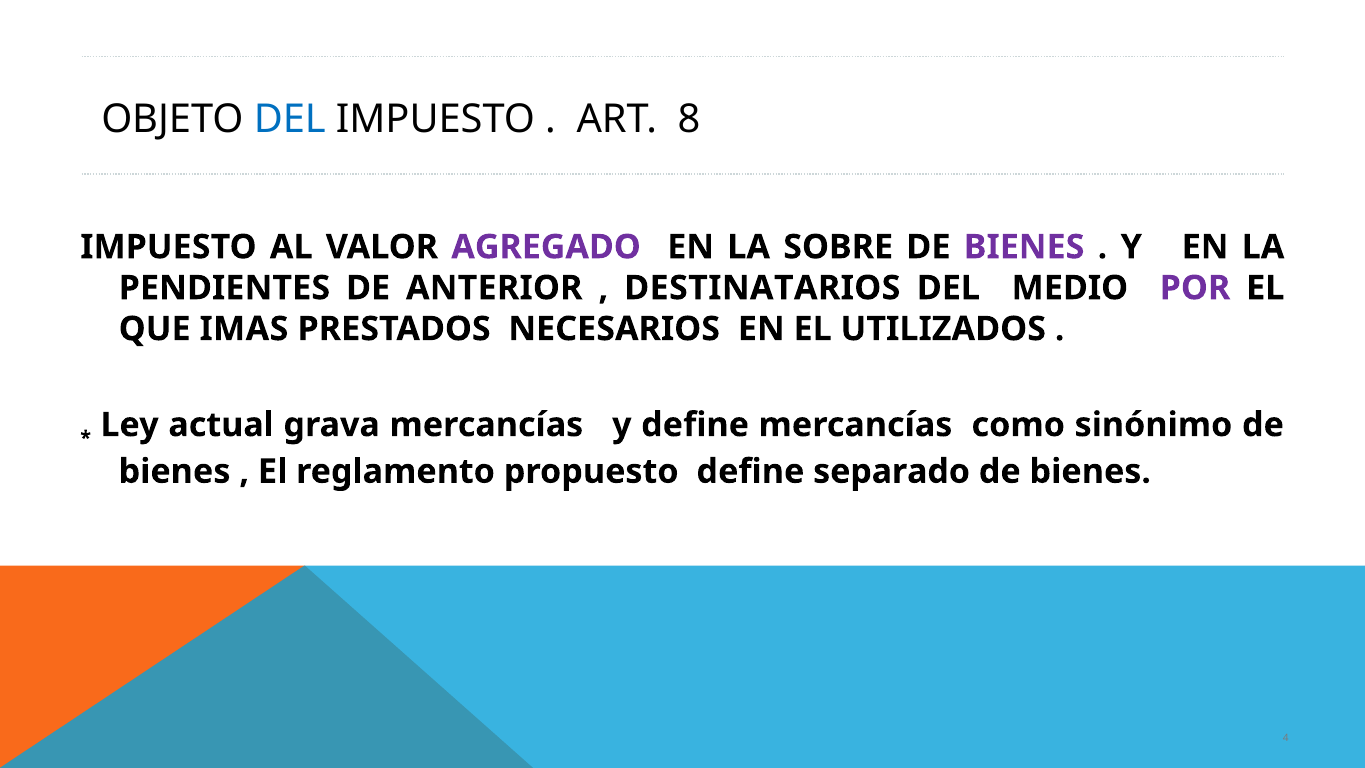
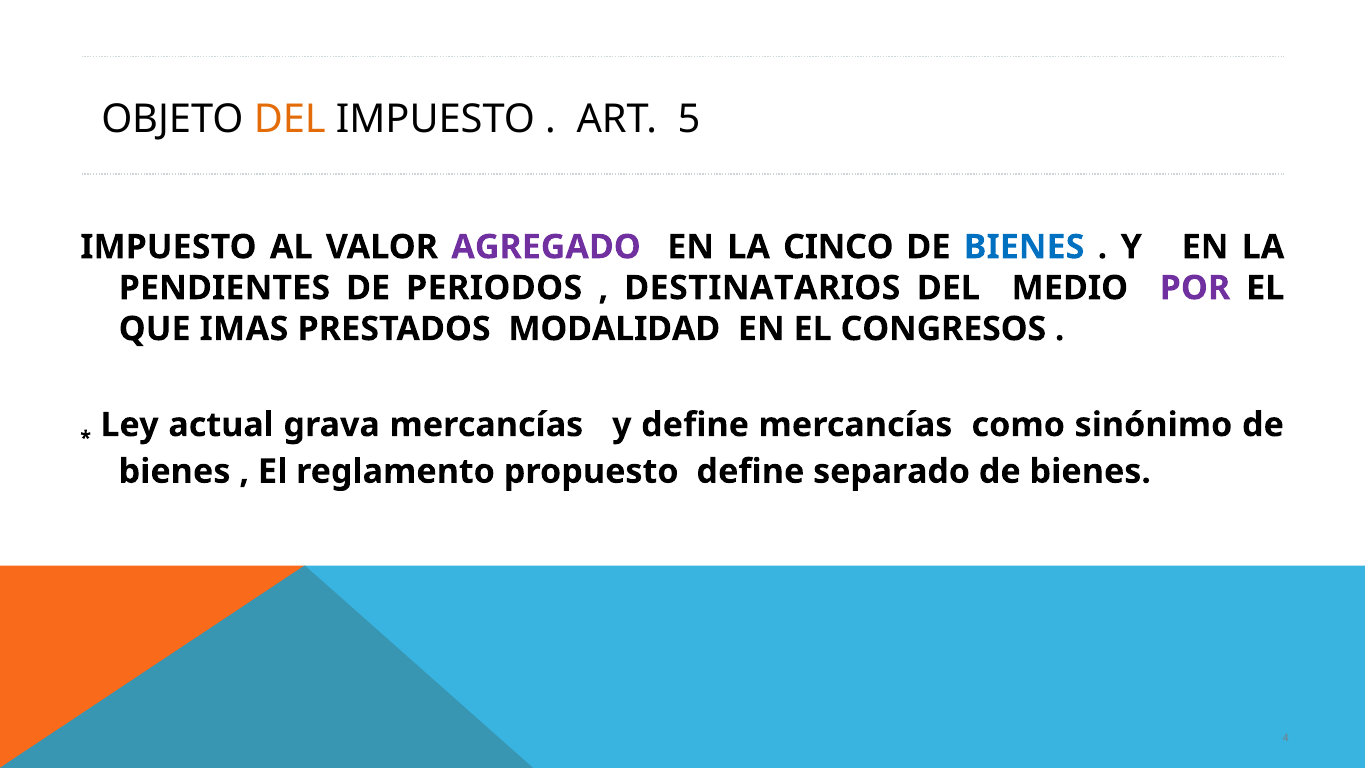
DEL at (290, 119) colour: blue -> orange
8: 8 -> 5
SOBRE: SOBRE -> CINCO
BIENES at (1024, 247) colour: purple -> blue
ANTERIOR: ANTERIOR -> PERIODOS
NECESARIOS: NECESARIOS -> MODALIDAD
UTILIZADOS: UTILIZADOS -> CONGRESOS
